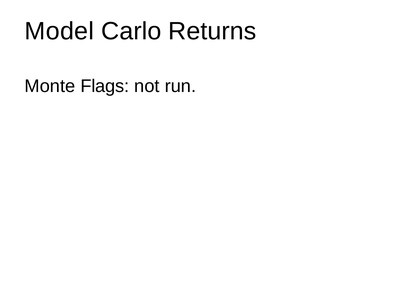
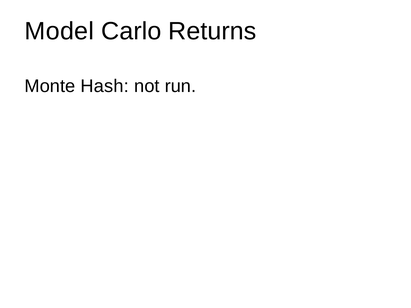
Flags: Flags -> Hash
